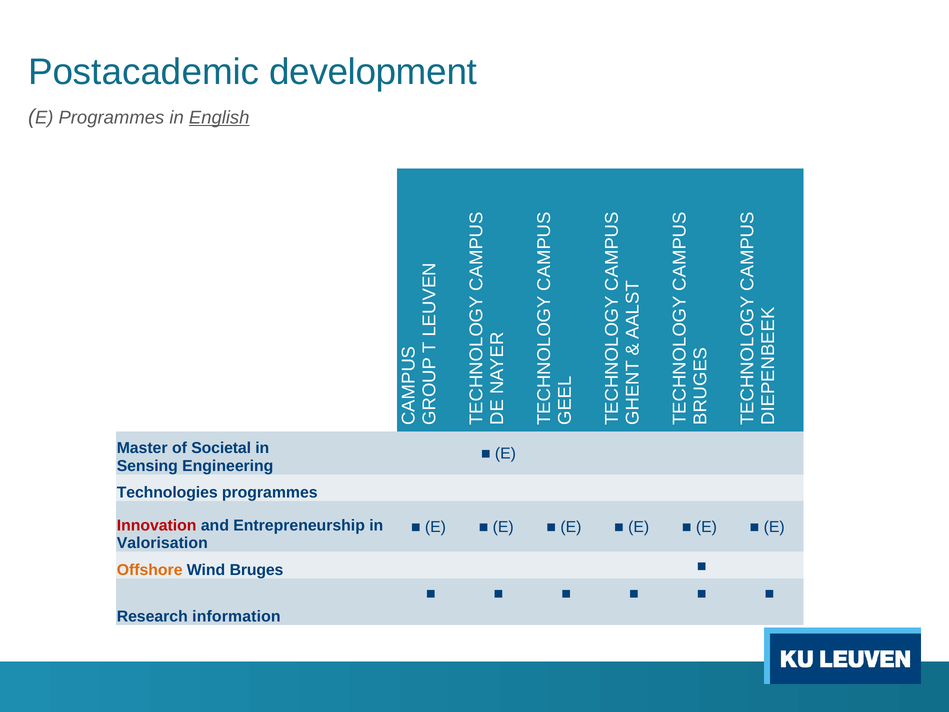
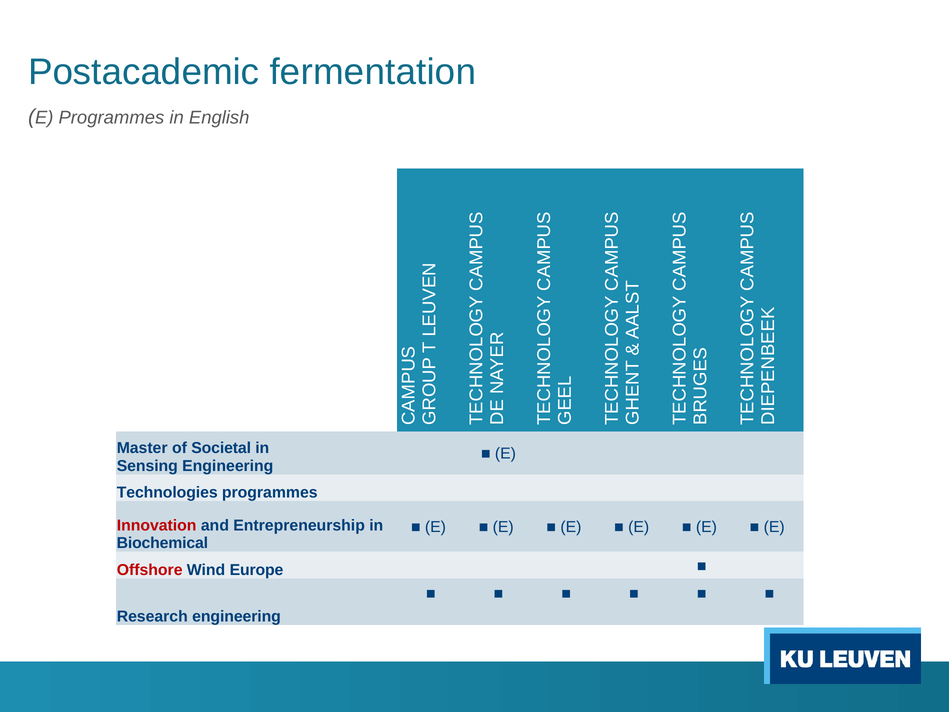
development: development -> fermentation
English underline: present -> none
Valorisation: Valorisation -> Biochemical
Offshore colour: orange -> red
Bruges: Bruges -> Europe
Research information: information -> engineering
